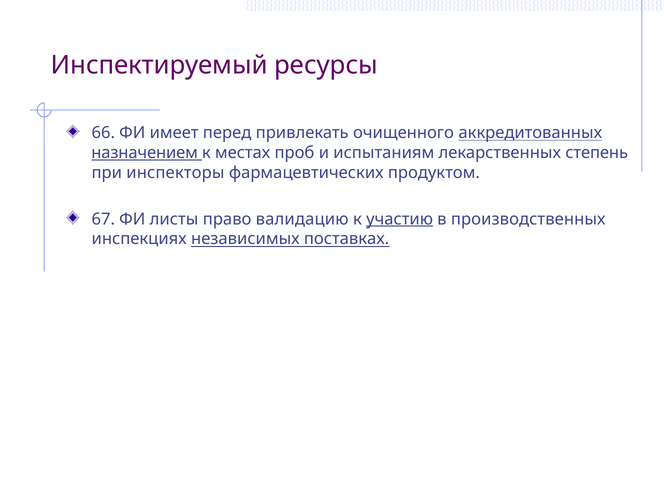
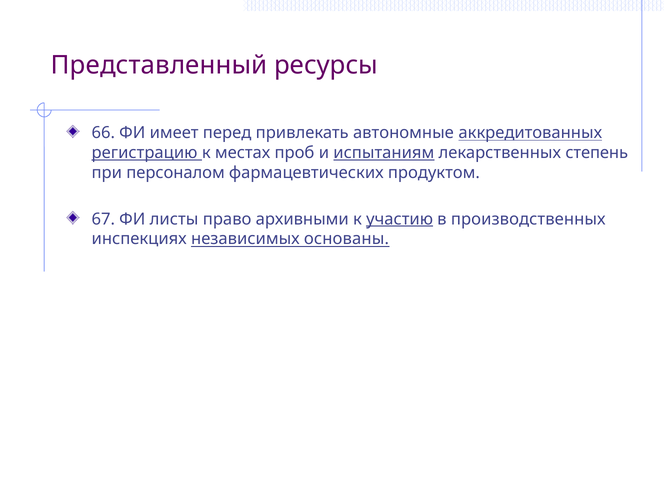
Инспектируемый: Инспектируемый -> Представленный
очищенного: очищенного -> автономные
назначением: назначением -> регистрацию
испытаниям underline: none -> present
инспекторы: инспекторы -> персоналом
валидацию: валидацию -> архивными
поставках: поставках -> основаны
